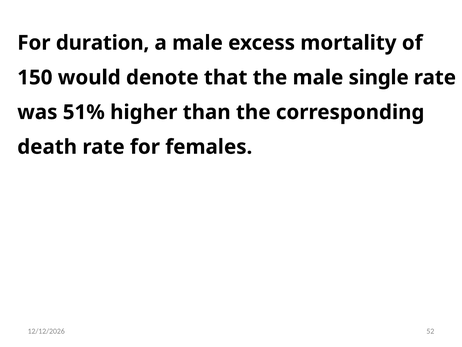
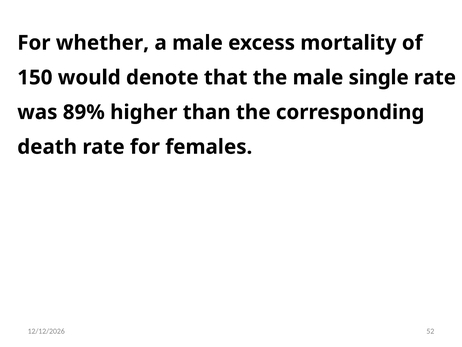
duration: duration -> whether
51%: 51% -> 89%
